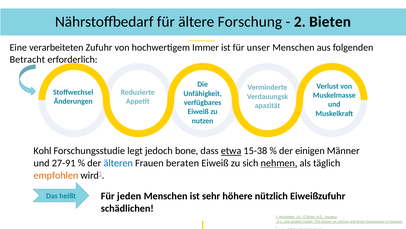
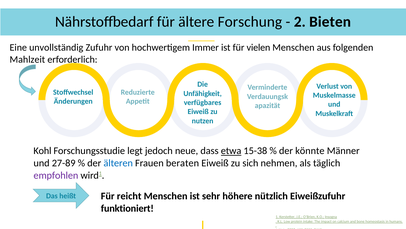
verarbeiteten: verarbeiteten -> unvollständig
unser: unser -> vielen
Betracht: Betracht -> Mahlzeit
jedoch bone: bone -> neue
einigen: einigen -> könnte
27-91: 27-91 -> 27-89
nehmen underline: present -> none
empfohlen colour: orange -> purple
jeden: jeden -> reicht
schädlichen: schädlichen -> funktioniert
